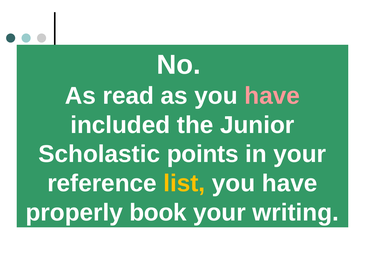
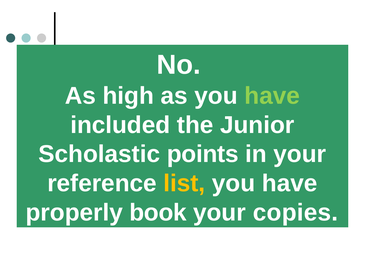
read: read -> high
have at (272, 96) colour: pink -> light green
writing: writing -> copies
